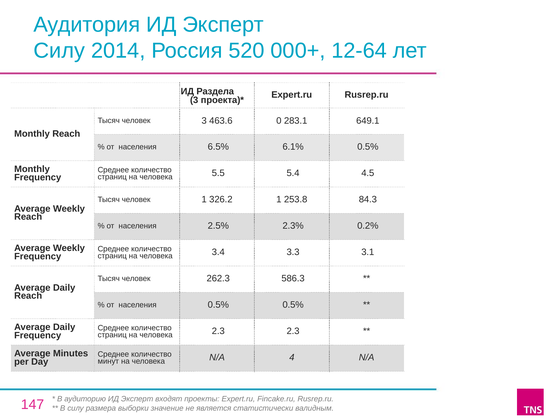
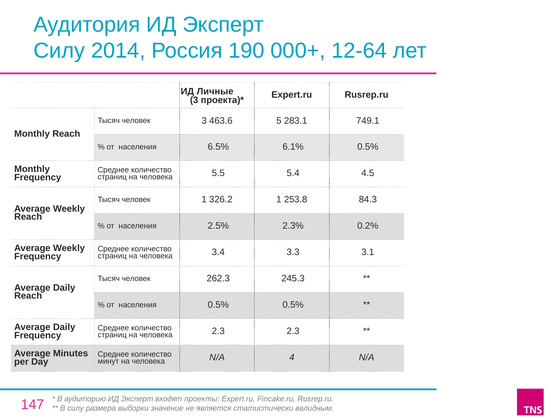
520: 520 -> 190
Раздела: Раздела -> Личные
0: 0 -> 5
649.1: 649.1 -> 749.1
586.3: 586.3 -> 245.3
